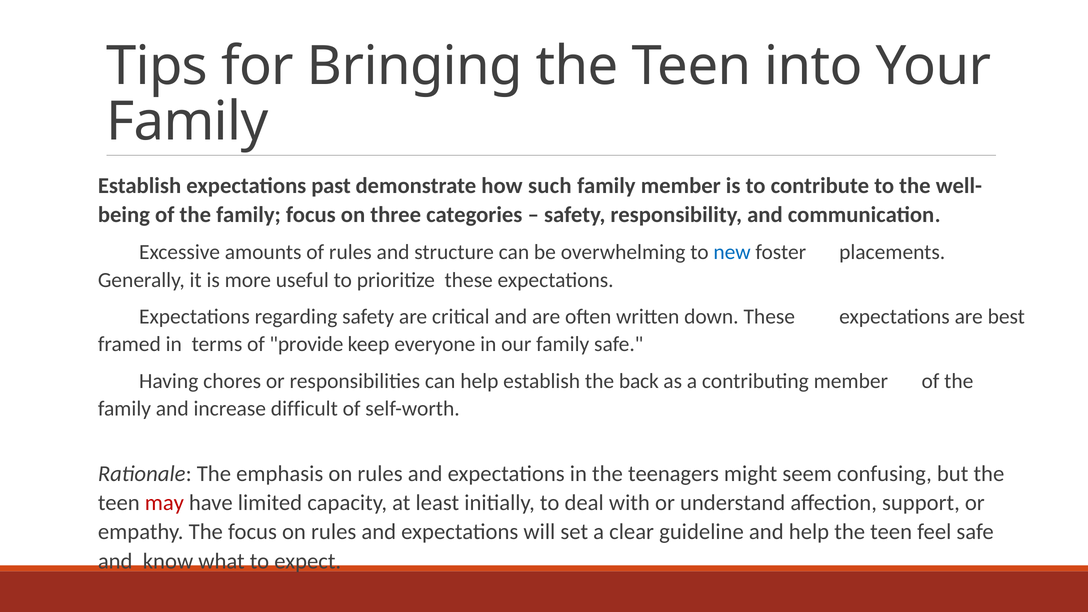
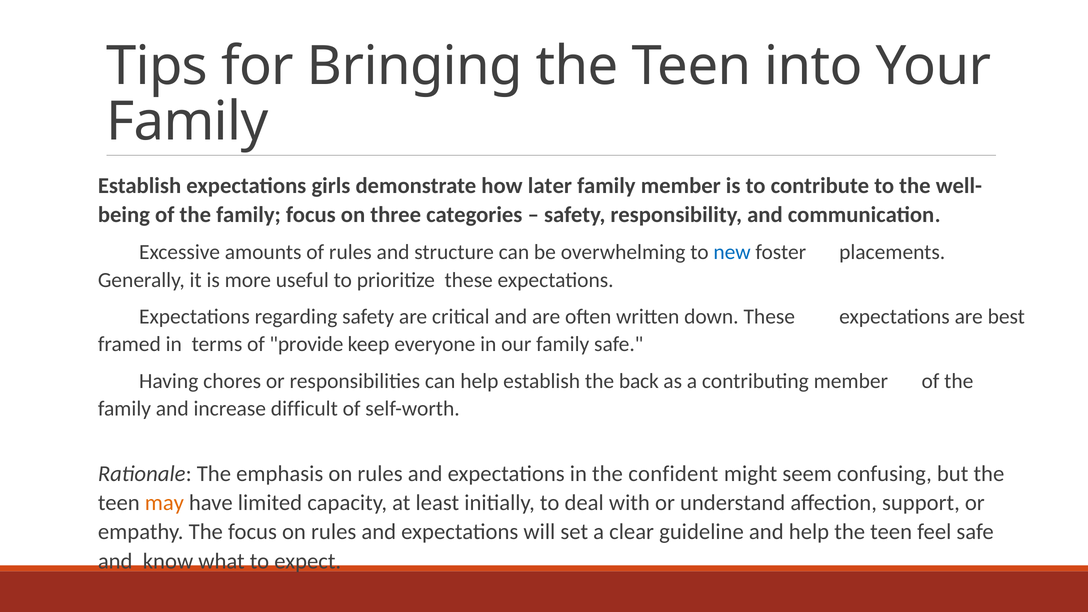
past: past -> girls
such: such -> later
teenagers: teenagers -> confident
may colour: red -> orange
